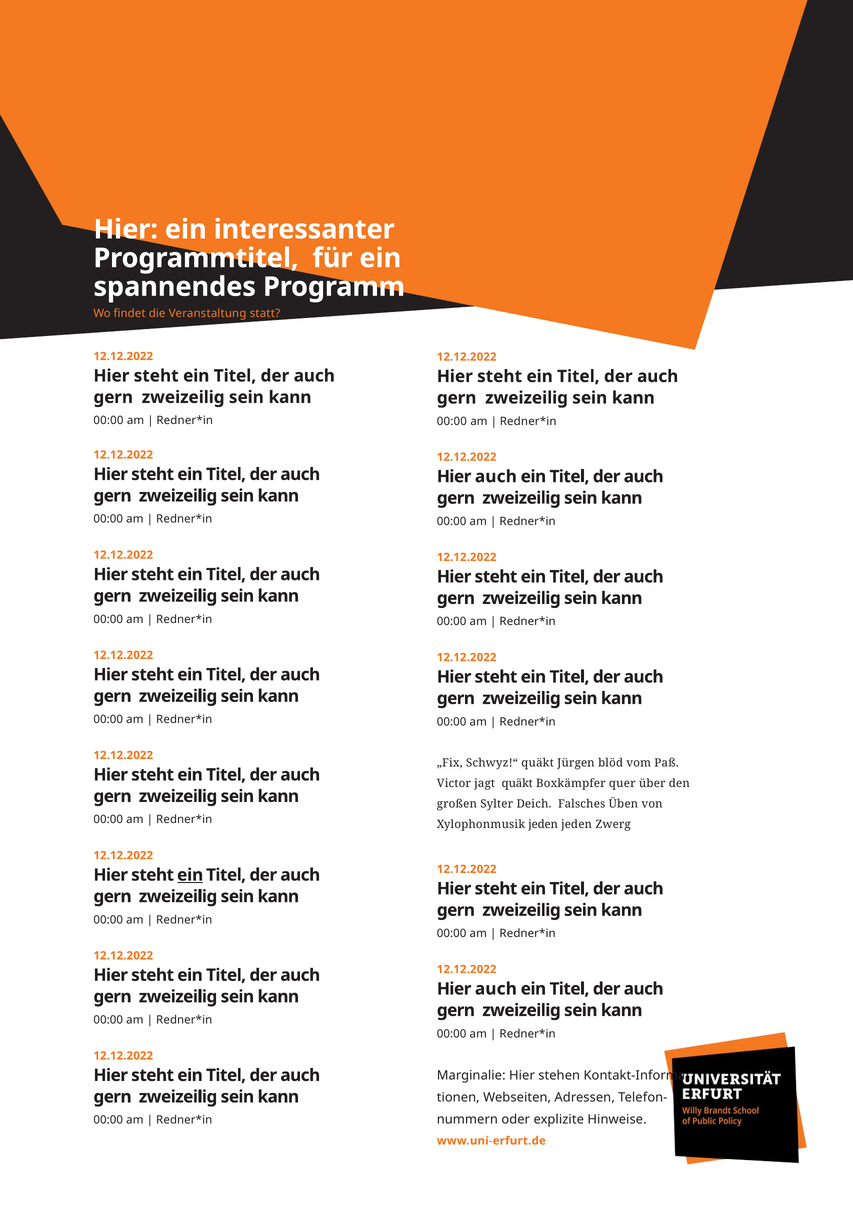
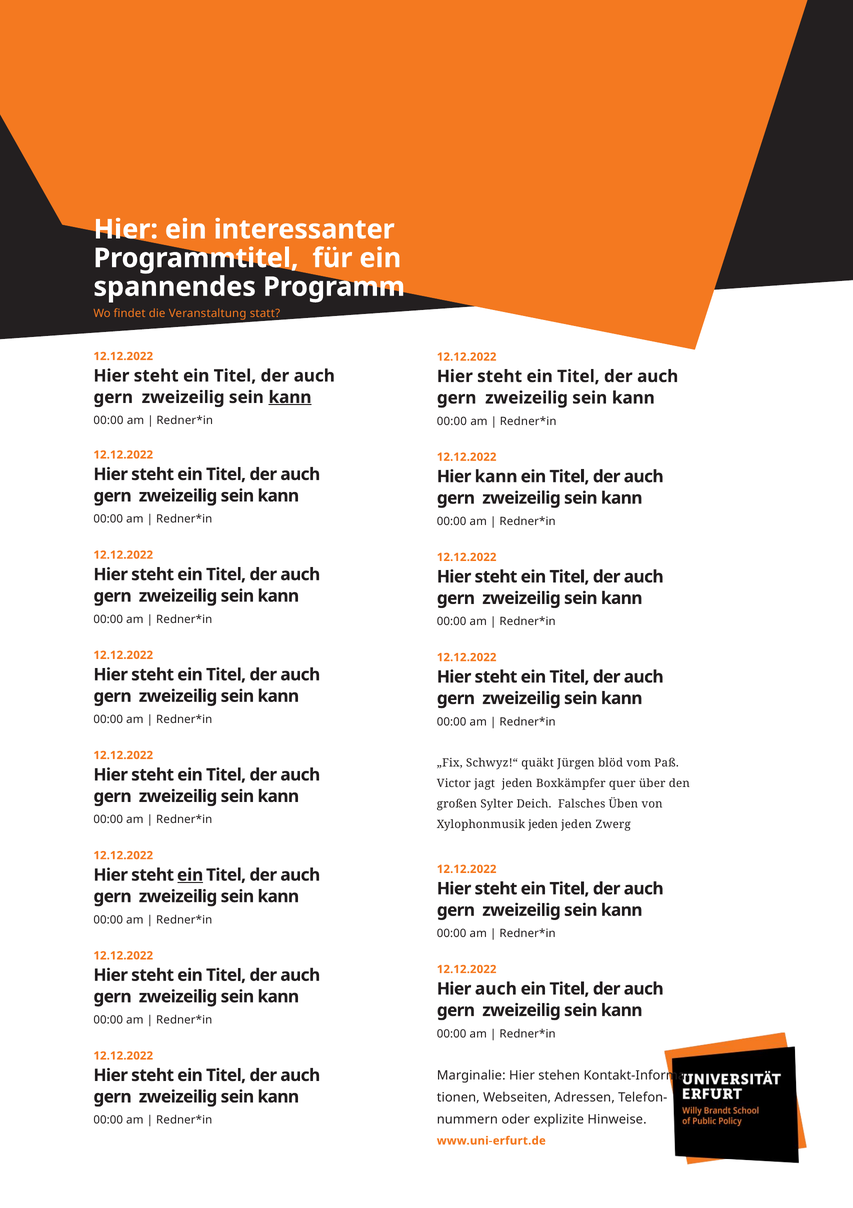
kann at (290, 397) underline: none -> present
auch at (496, 476): auch -> kann
jagt quäkt: quäkt -> jeden
